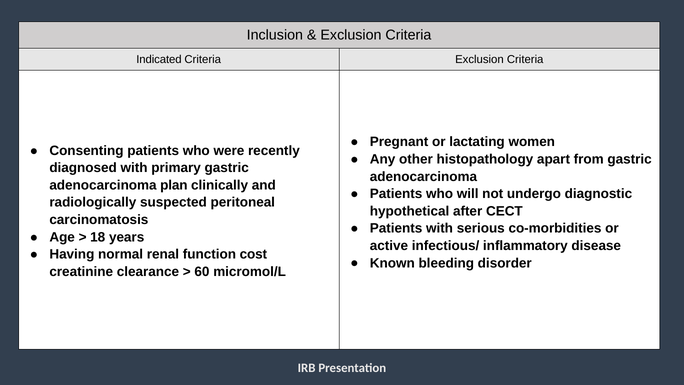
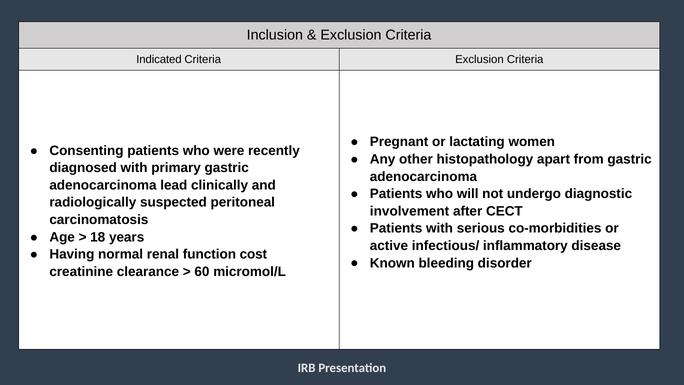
plan: plan -> lead
hypothetical: hypothetical -> involvement
